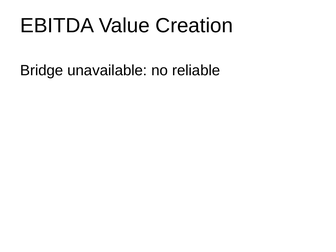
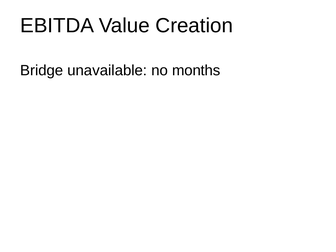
reliable: reliable -> months
